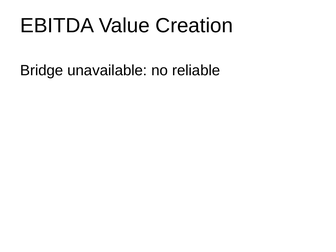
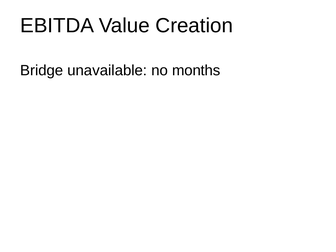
reliable: reliable -> months
